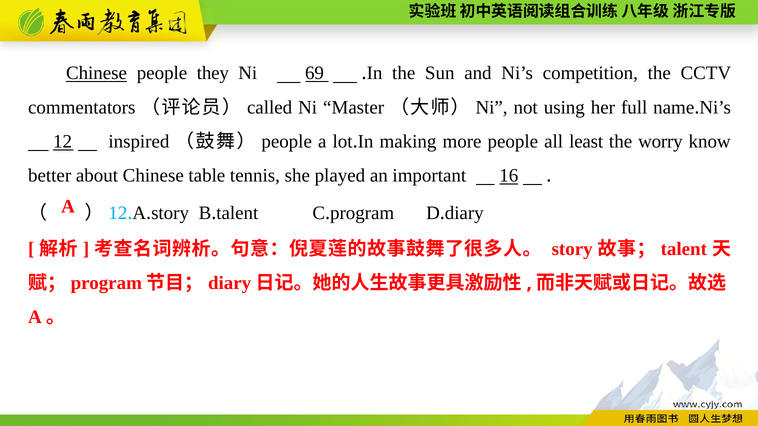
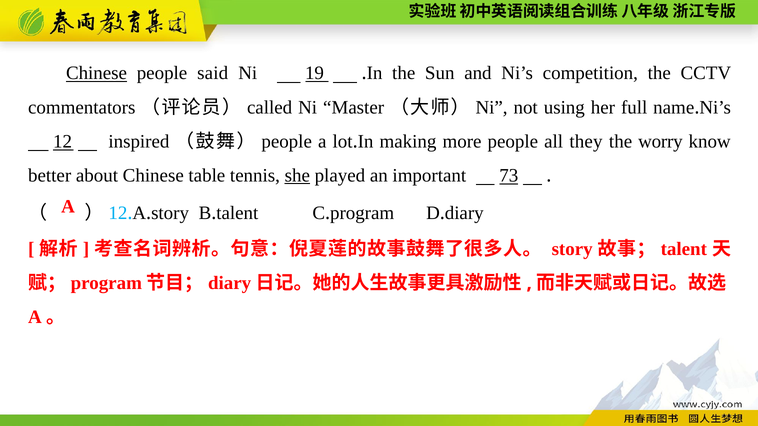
they: they -> said
69: 69 -> 19
least: least -> they
she underline: none -> present
16: 16 -> 73
